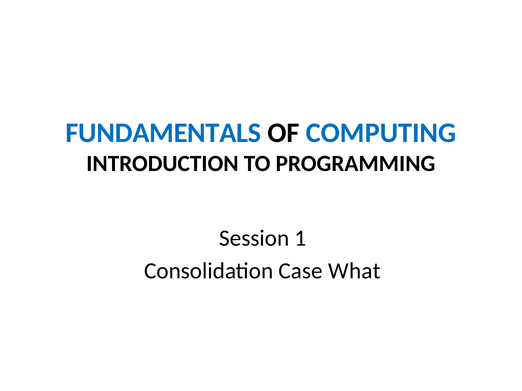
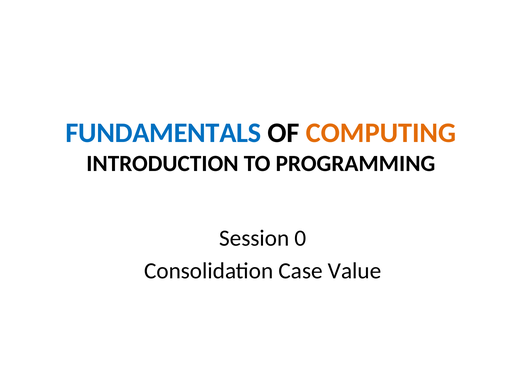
COMPUTING colour: blue -> orange
1: 1 -> 0
What: What -> Value
